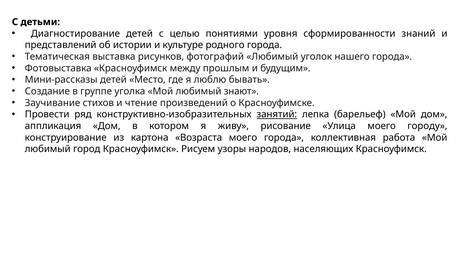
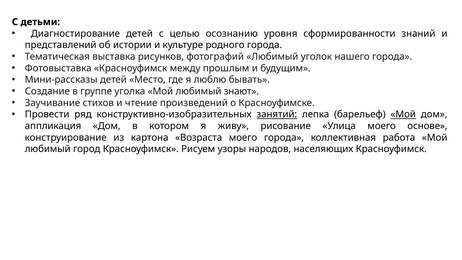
понятиями: понятиями -> осознанию
Мой at (403, 114) underline: none -> present
городу: городу -> основе
